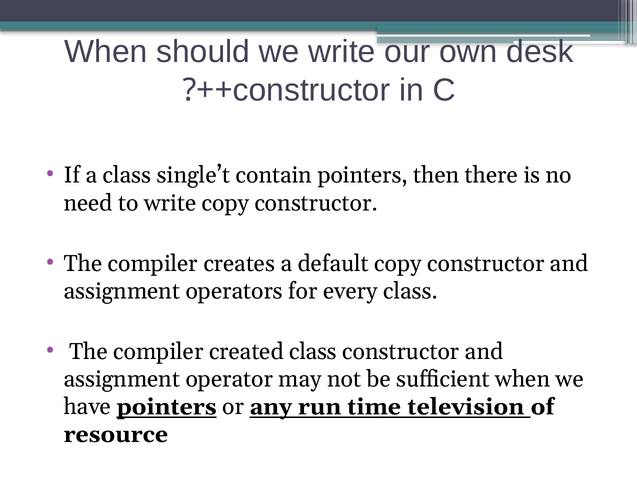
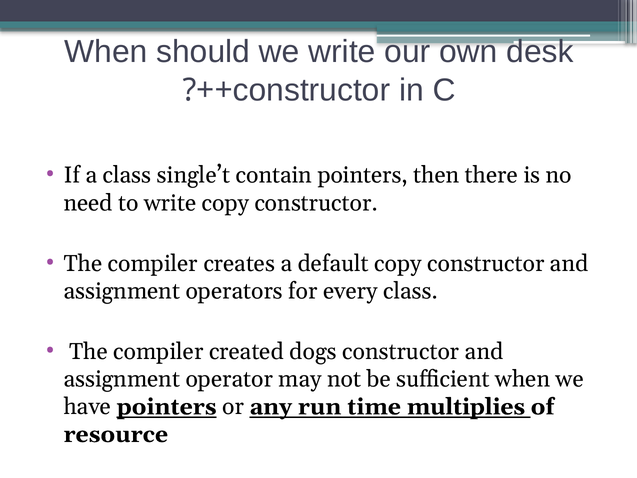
created class: class -> dogs
television: television -> multiplies
